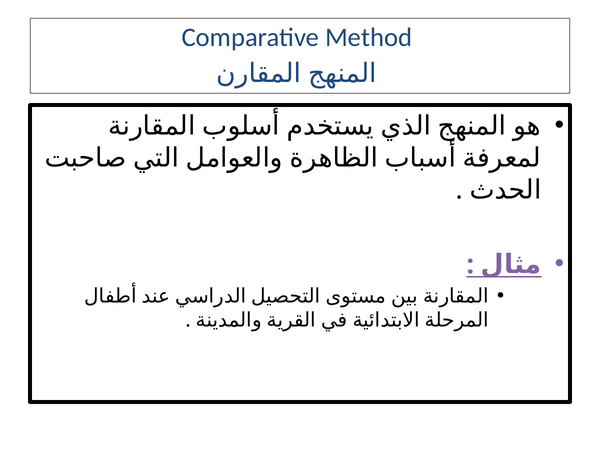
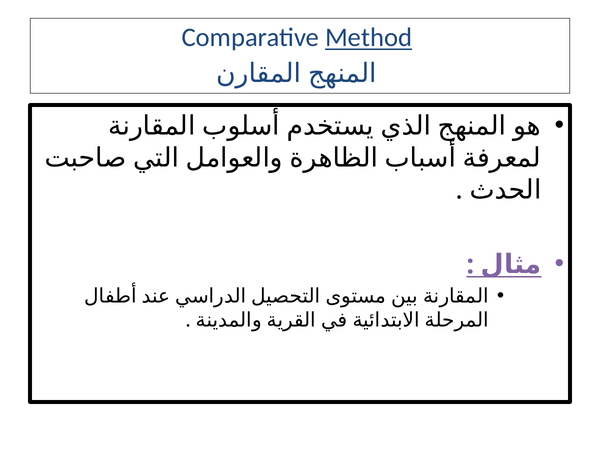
Method underline: none -> present
